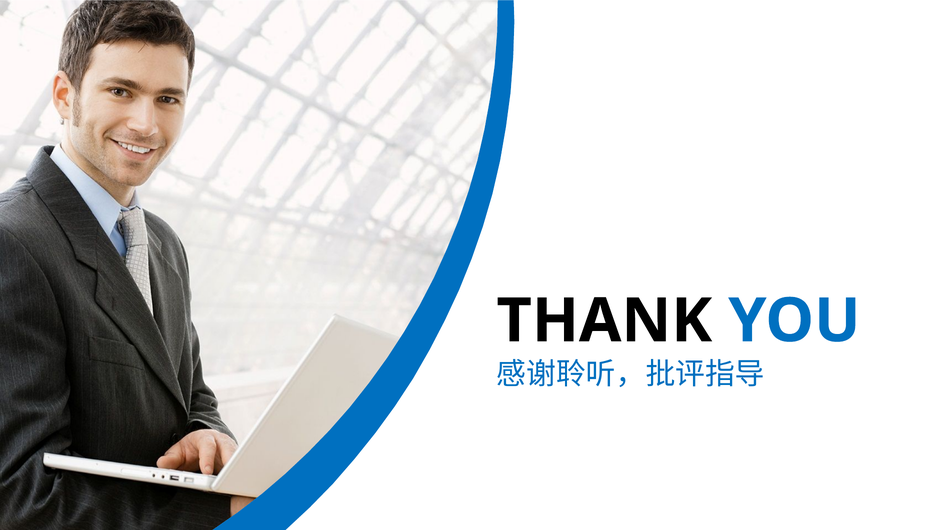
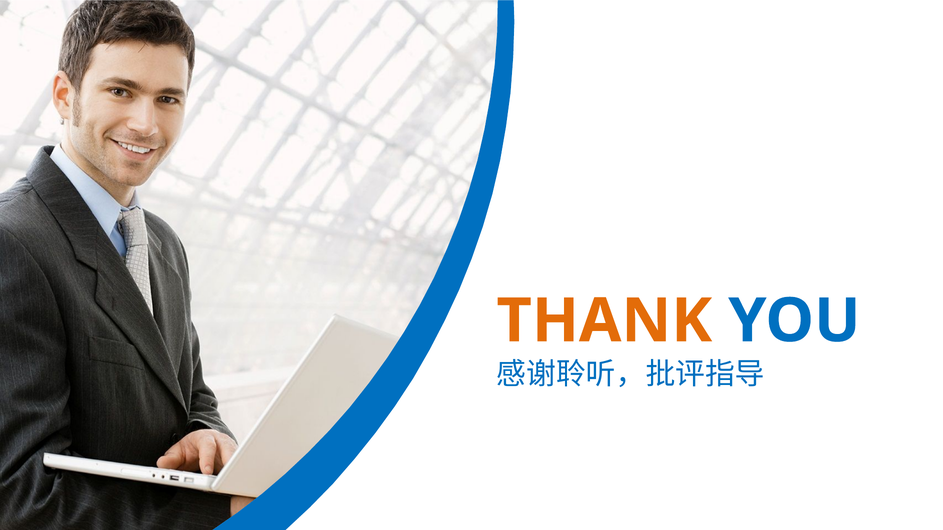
THANK colour: black -> orange
